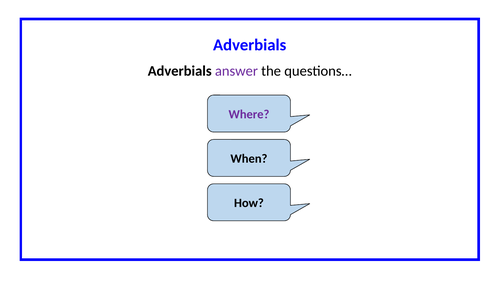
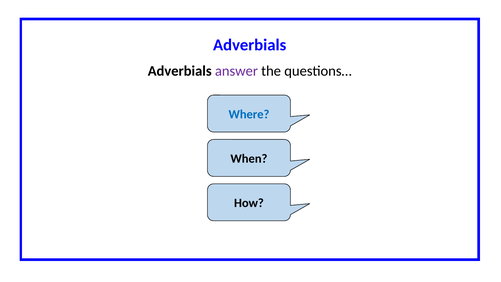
Where colour: purple -> blue
